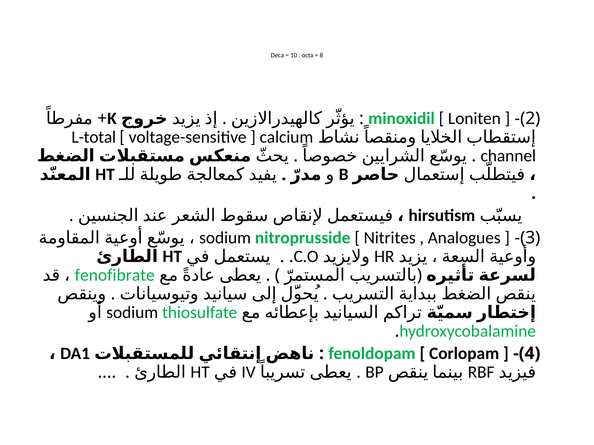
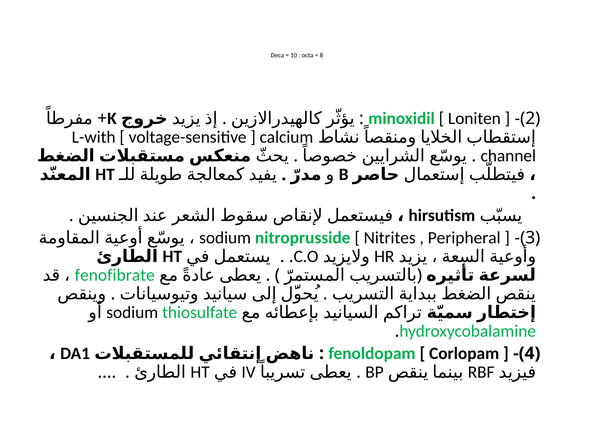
L-total: L-total -> L-with
Analogues: Analogues -> Peripheral
